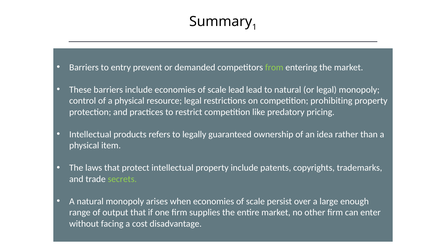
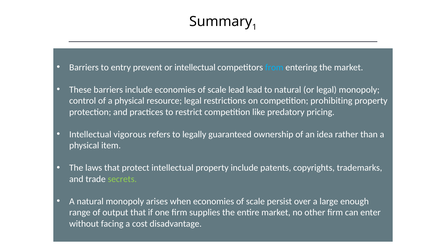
or demanded: demanded -> intellectual
from colour: light green -> light blue
products: products -> vigorous
